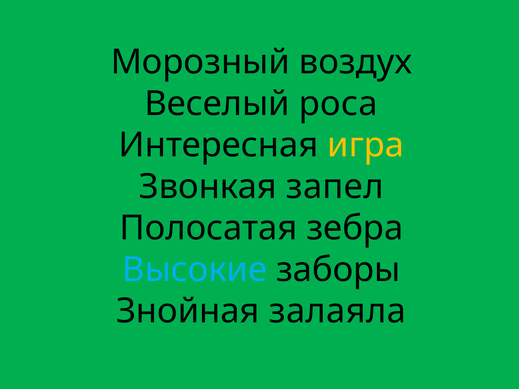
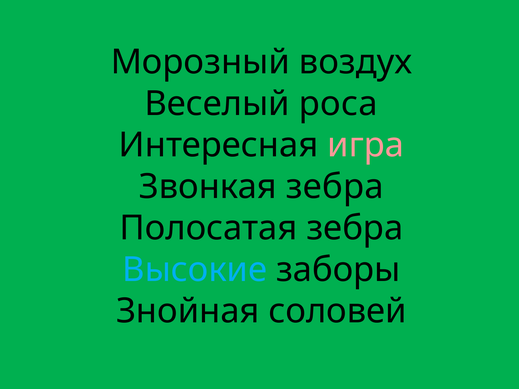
игра colour: yellow -> pink
Звонкая запел: запел -> зебра
залаяла: залаяла -> соловей
